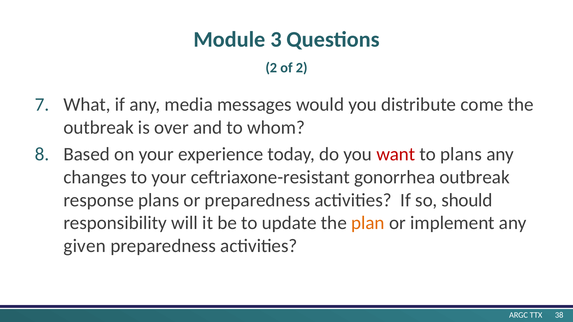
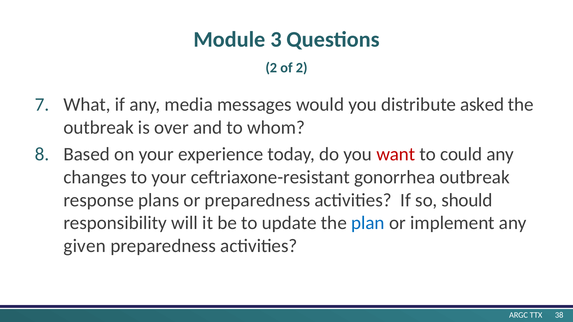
come: come -> asked
to plans: plans -> could
plan colour: orange -> blue
